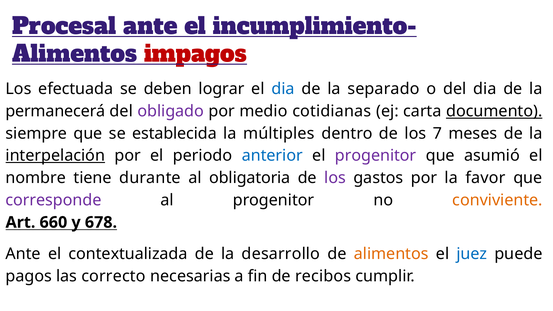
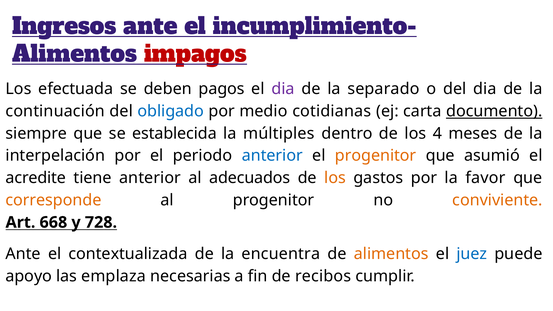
Procesal: Procesal -> Ingresos
lograr: lograr -> pagos
dia at (283, 89) colour: blue -> purple
permanecerá: permanecerá -> continuación
obligado colour: purple -> blue
7: 7 -> 4
interpelación underline: present -> none
progenitor at (376, 156) colour: purple -> orange
nombre: nombre -> acredite
tiene durante: durante -> anterior
obligatoria: obligatoria -> adecuados
los at (335, 178) colour: purple -> orange
corresponde colour: purple -> orange
660: 660 -> 668
678: 678 -> 728
desarrollo: desarrollo -> encuentra
pagos: pagos -> apoyo
correcto: correcto -> emplaza
